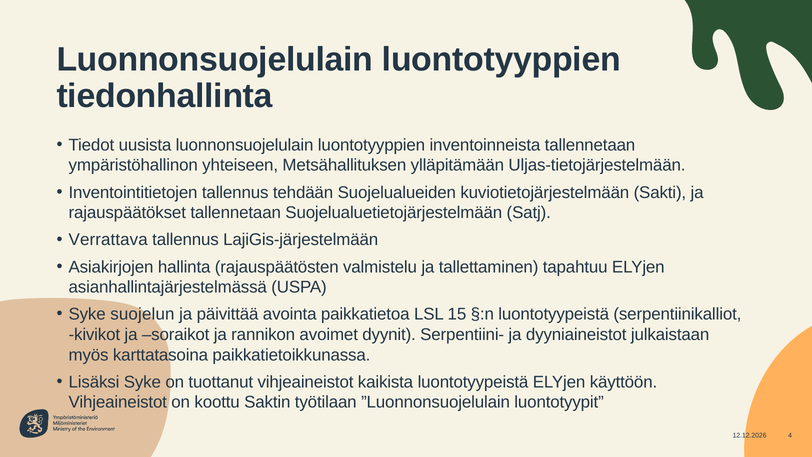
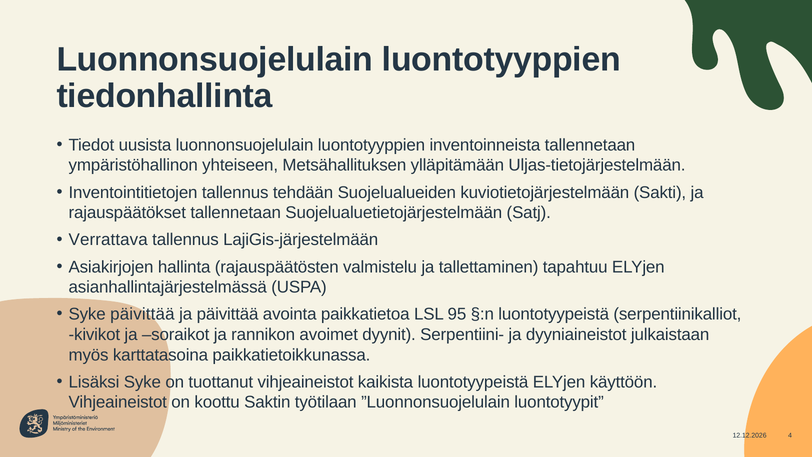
Syke suojelun: suojelun -> päivittää
15: 15 -> 95
